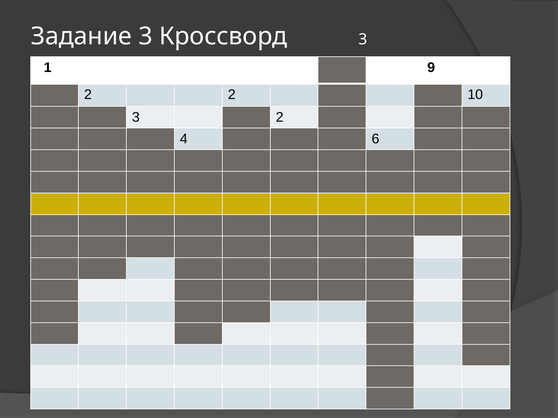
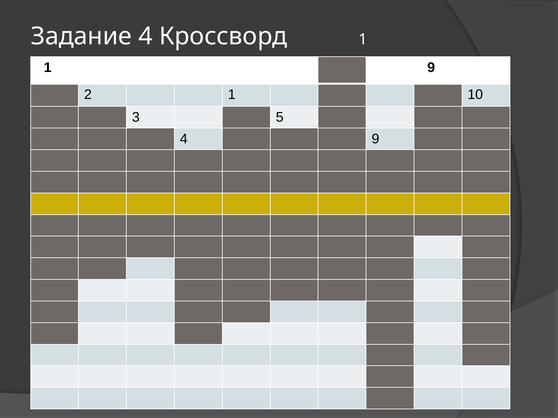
Задание 3: 3 -> 4
Кроссворд 3: 3 -> 1
2 2: 2 -> 1
3 2: 2 -> 5
6: 6 -> 9
